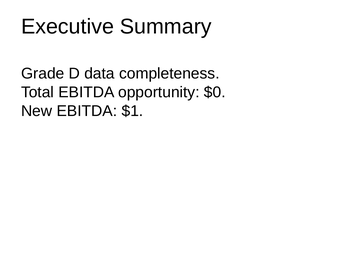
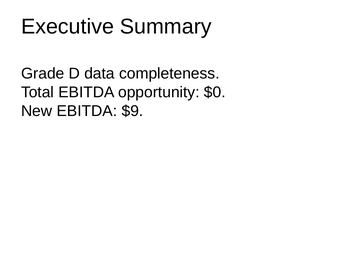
$1: $1 -> $9
